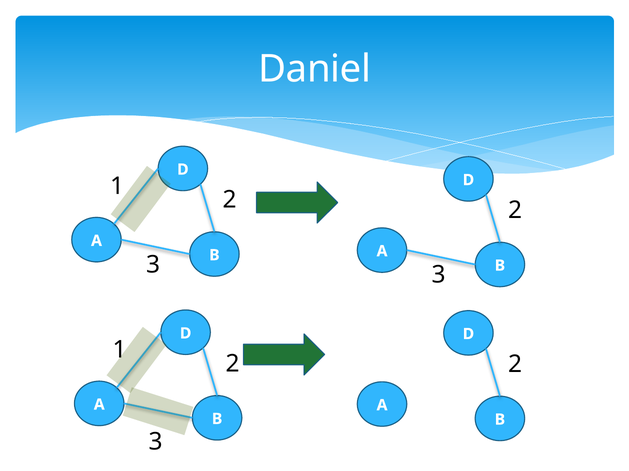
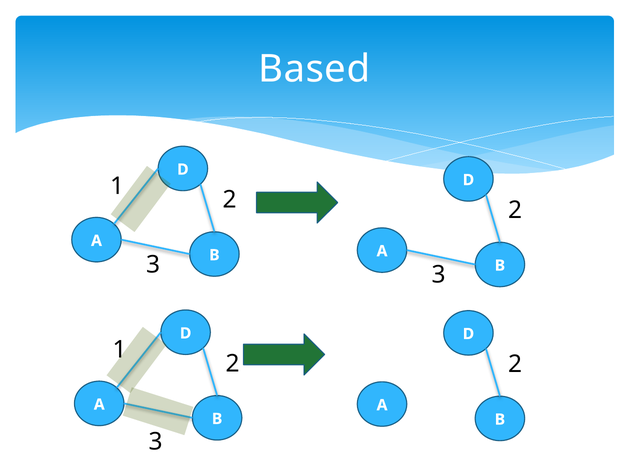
Daniel: Daniel -> Based
